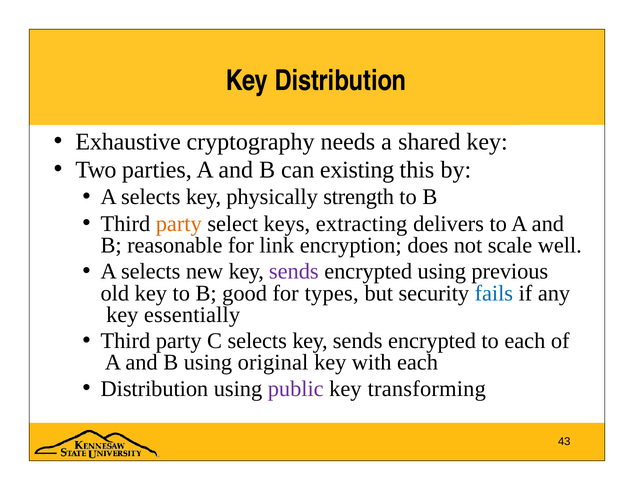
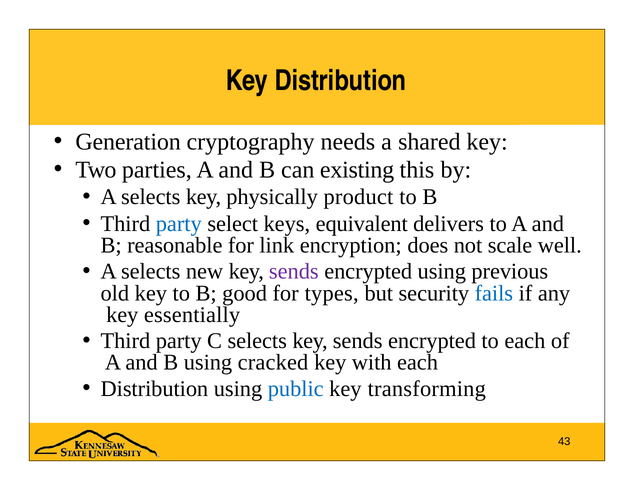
Exhaustive: Exhaustive -> Generation
strength: strength -> product
party at (179, 224) colour: orange -> blue
extracting: extracting -> equivalent
original: original -> cracked
public colour: purple -> blue
